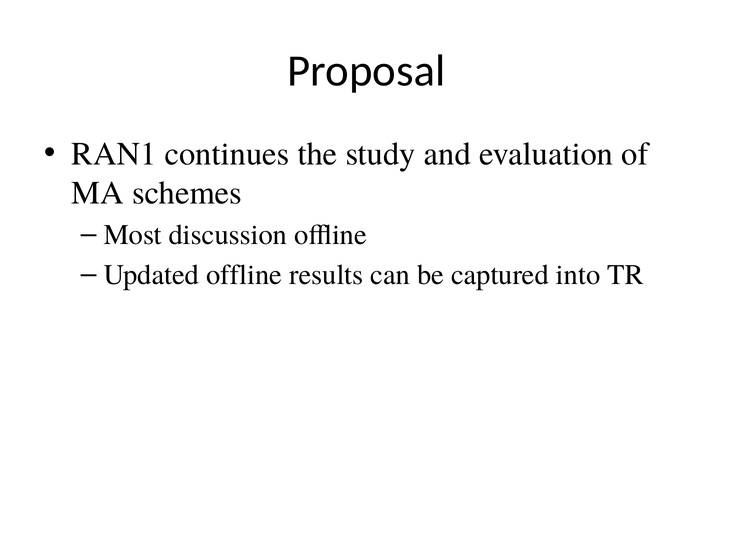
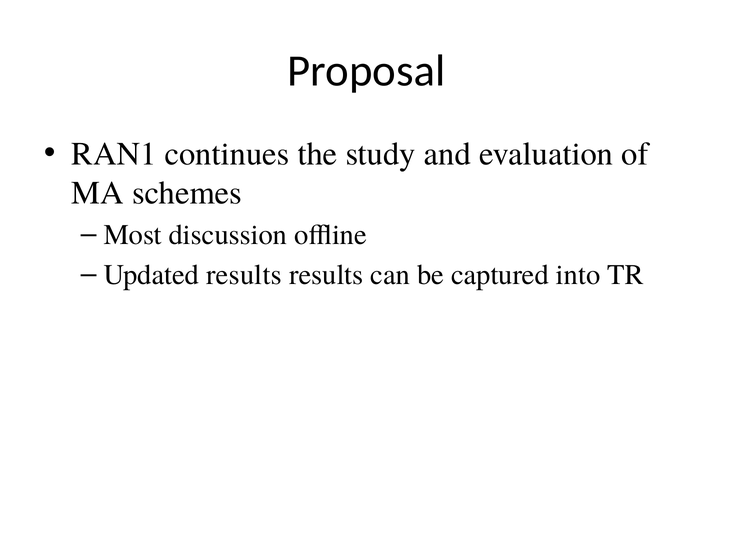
Updated offline: offline -> results
